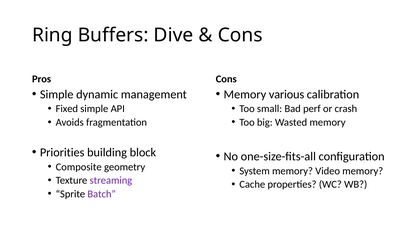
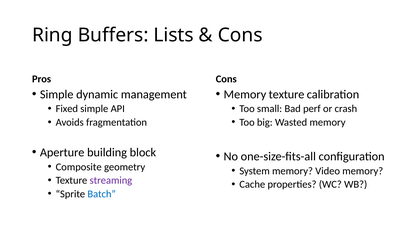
Dive: Dive -> Lists
Memory various: various -> texture
Priorities: Priorities -> Aperture
Batch colour: purple -> blue
